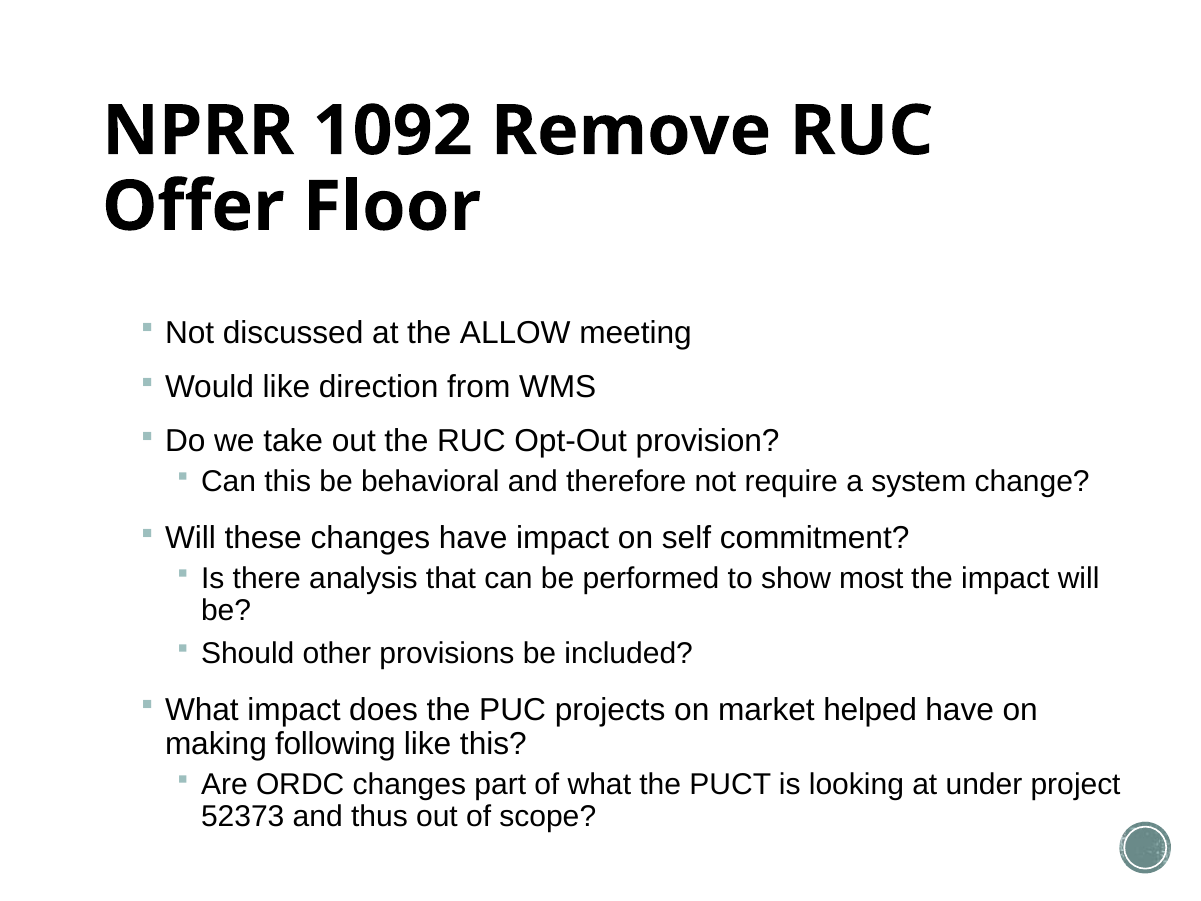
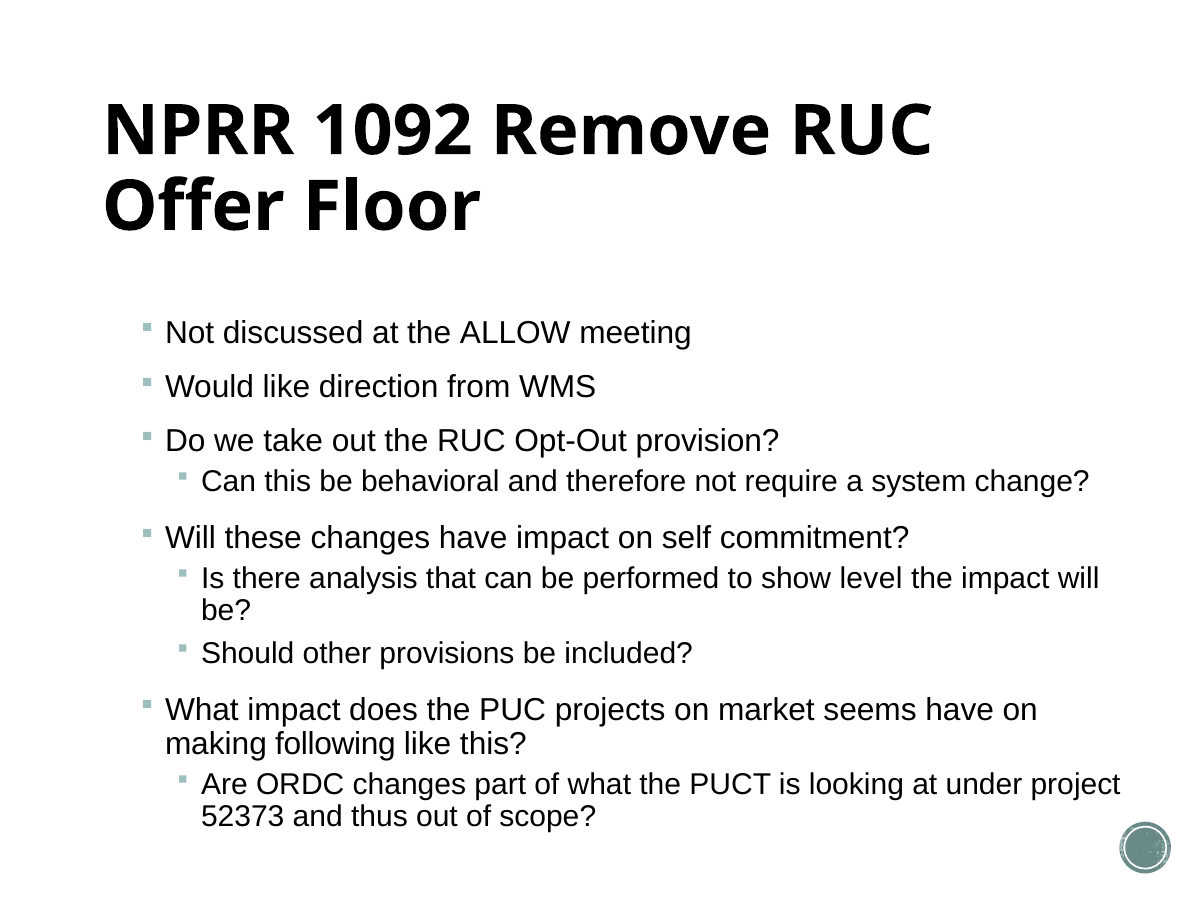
most: most -> level
helped: helped -> seems
